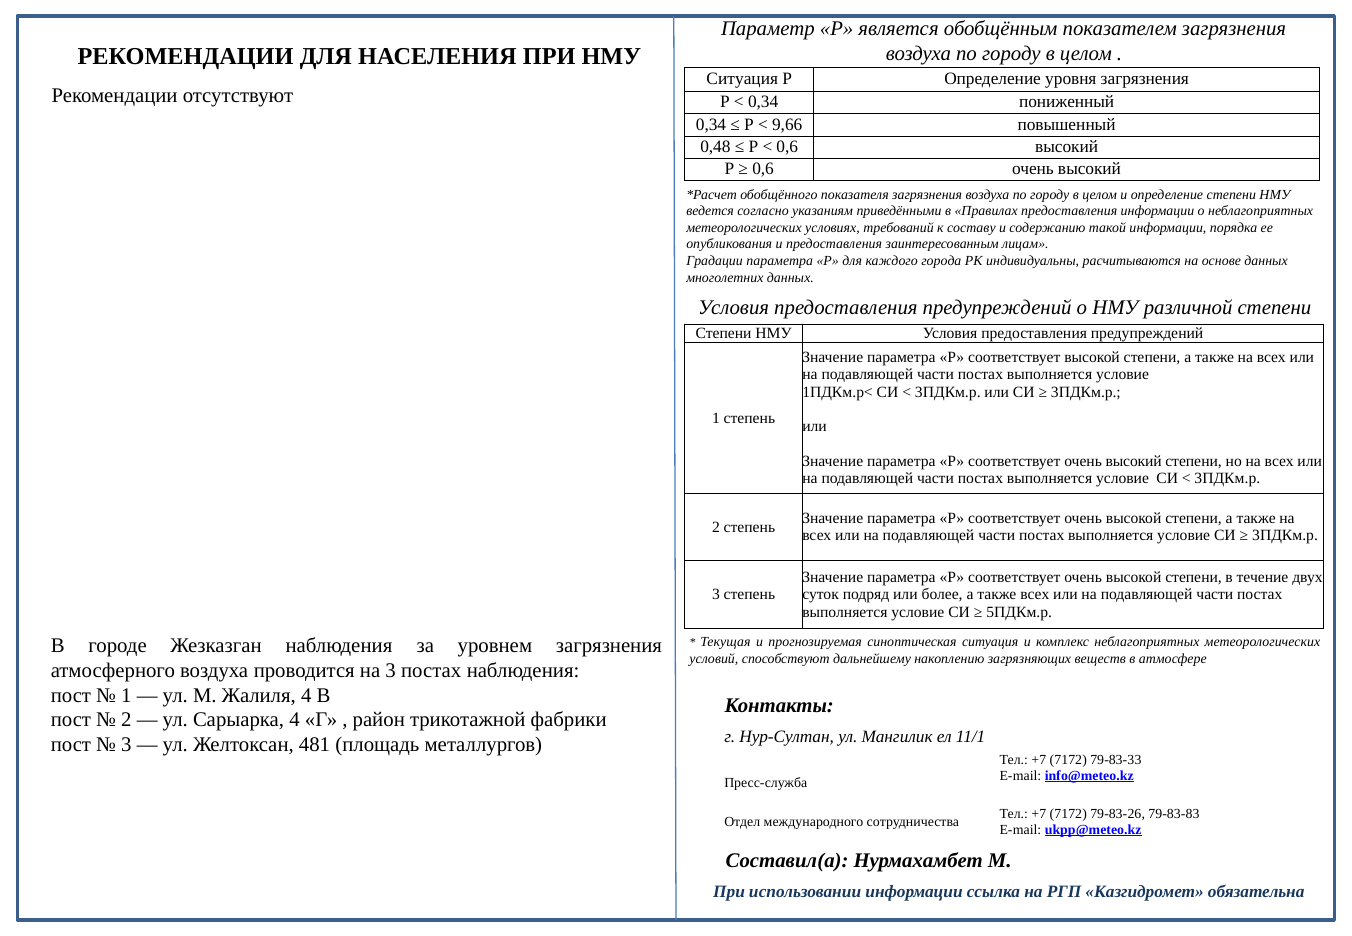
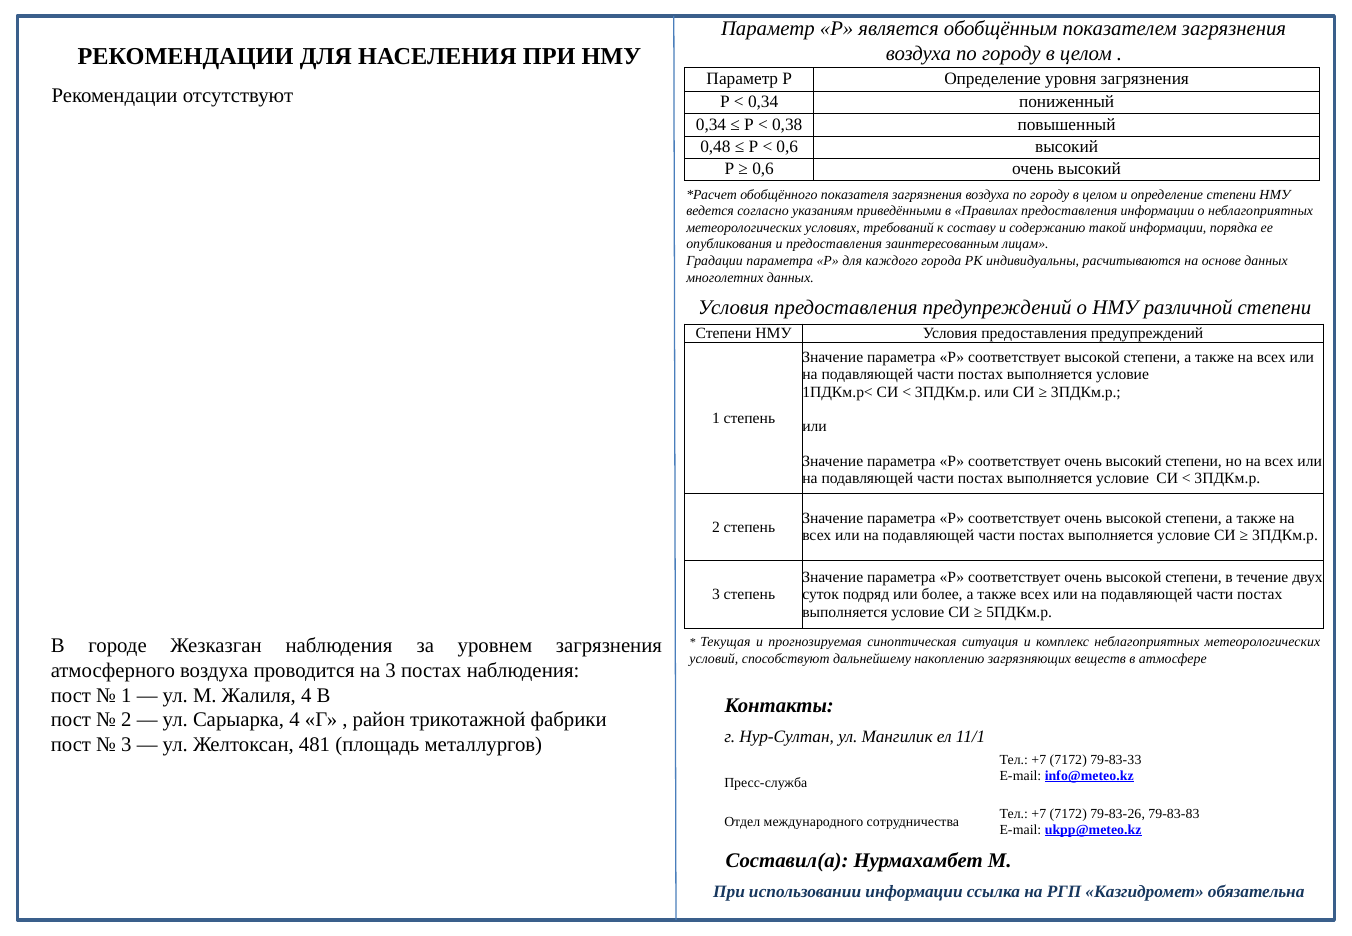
Ситуация at (742, 78): Ситуация -> Параметр
9,66: 9,66 -> 0,38
